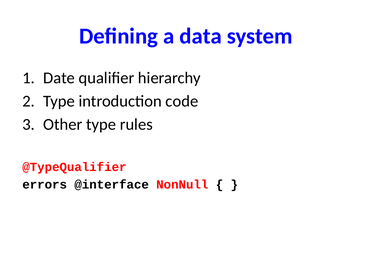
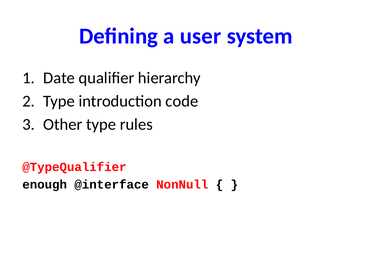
data: data -> user
errors: errors -> enough
